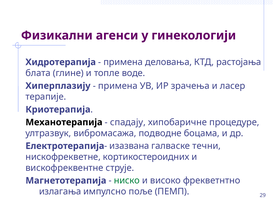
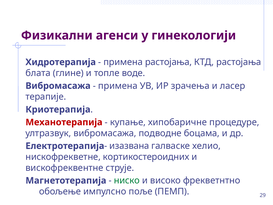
примена деловања: деловања -> растојања
Хиперплазију at (58, 86): Хиперплазију -> Вибромасажа
Механотерапија colour: black -> red
спадају: спадају -> купање
течни: течни -> хелио
излагања: излагања -> обољење
